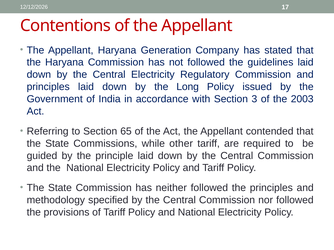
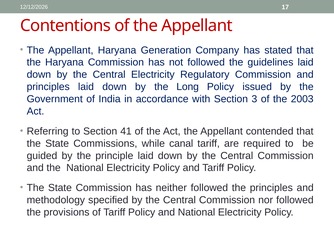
65: 65 -> 41
other: other -> canal
